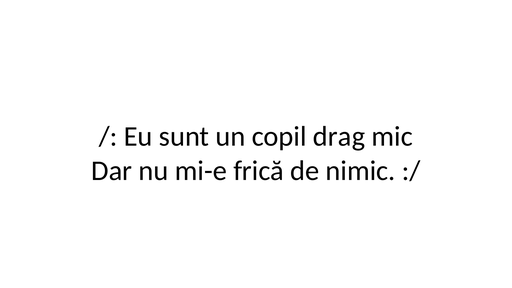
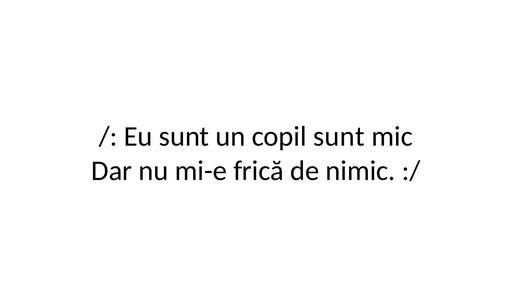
copil drag: drag -> sunt
